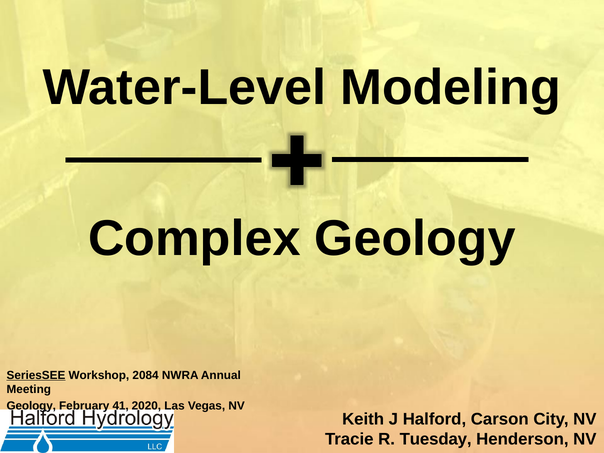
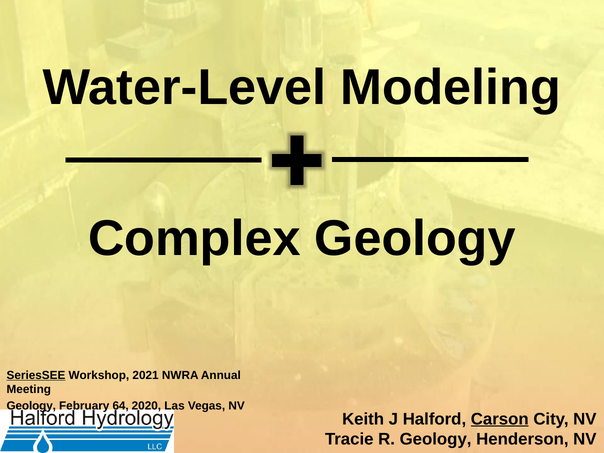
2084: 2084 -> 2021
41: 41 -> 64
Carson underline: none -> present
R Tuesday: Tuesday -> Geology
